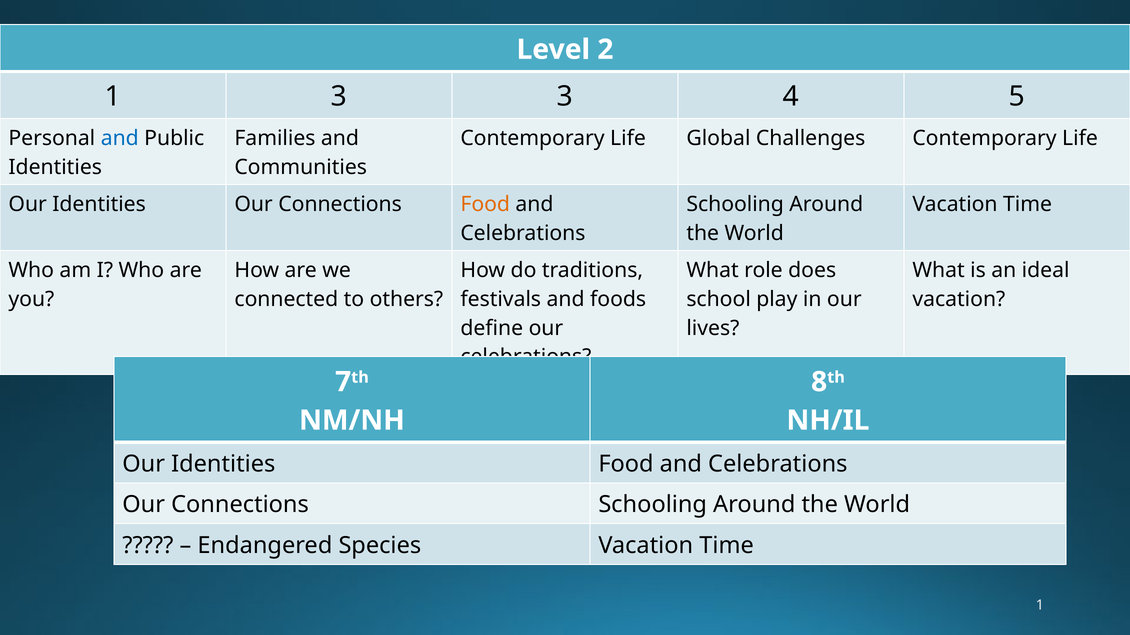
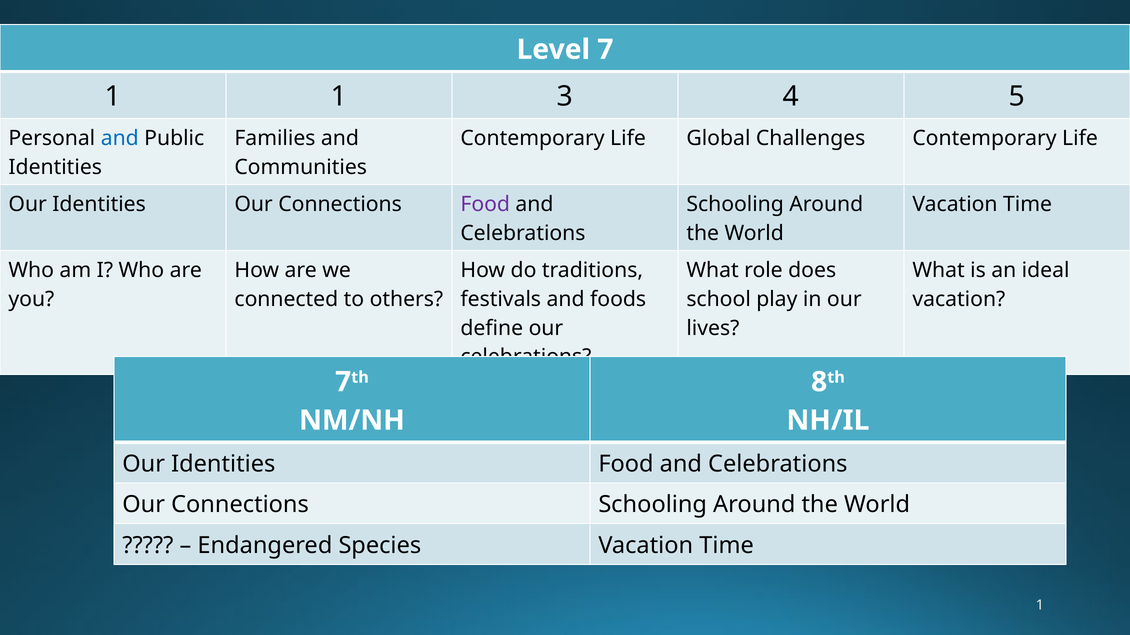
Level 2: 2 -> 7
1 3: 3 -> 1
Food at (485, 205) colour: orange -> purple
